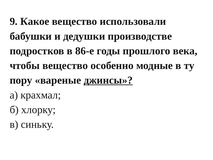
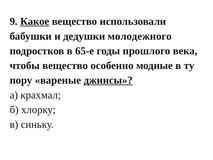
Какое underline: none -> present
производстве: производстве -> молодежного
86-е: 86-е -> 65-е
